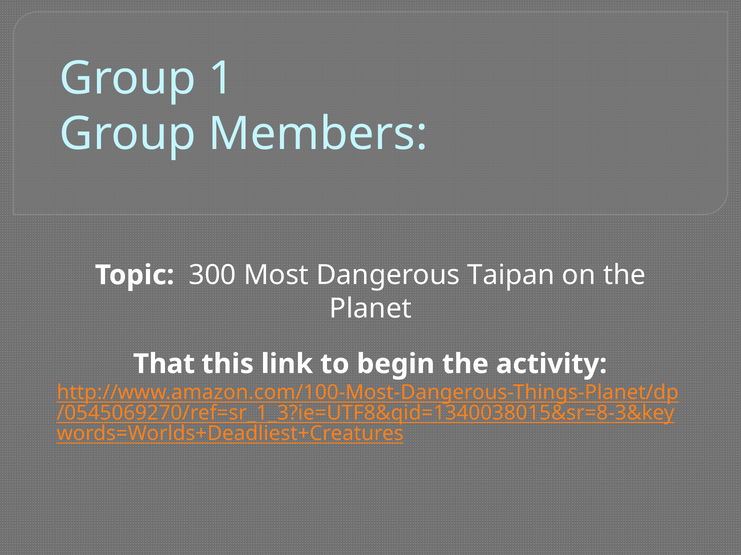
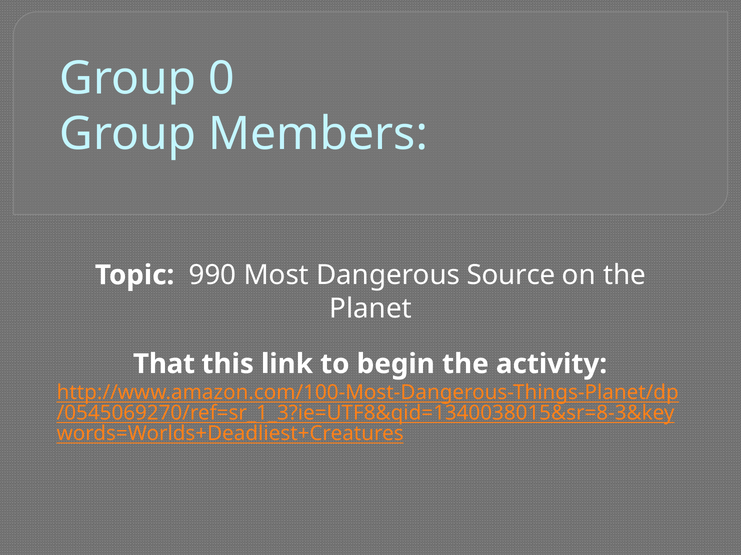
1: 1 -> 0
300: 300 -> 990
Taipan: Taipan -> Source
